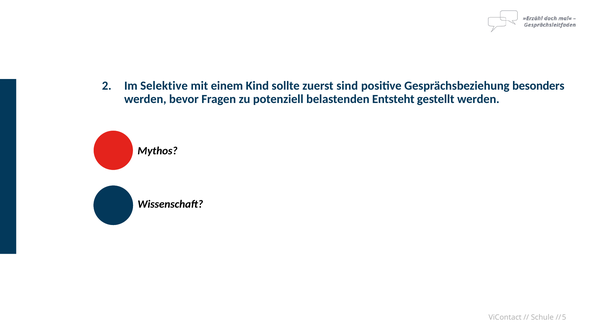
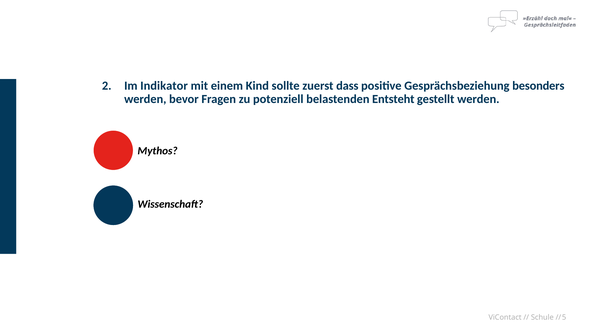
Selektive: Selektive -> Indikator
sind: sind -> dass
